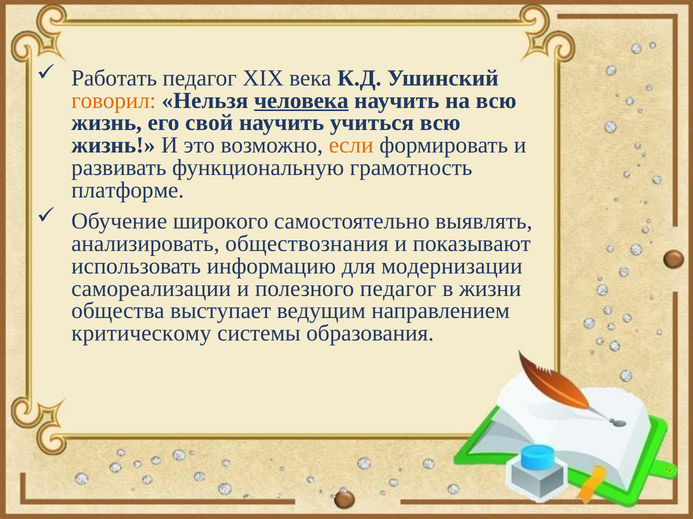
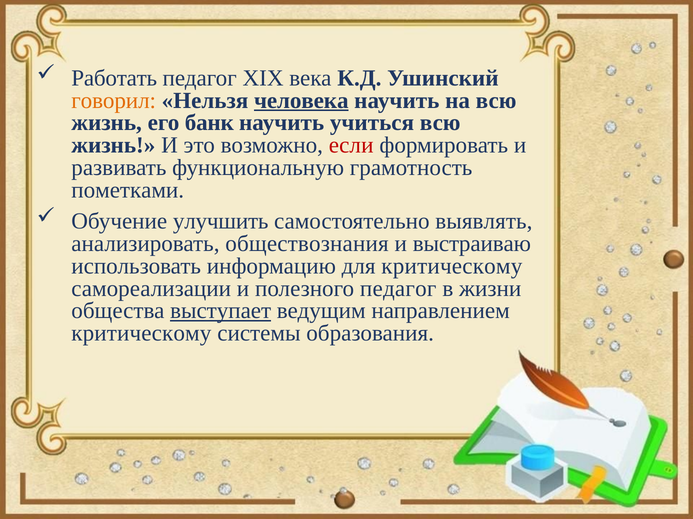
свой: свой -> банк
если colour: orange -> red
платформе: платформе -> пометками
широкого: широкого -> улучшить
показывают: показывают -> выстраиваю
для модернизации: модернизации -> критическому
выступает underline: none -> present
